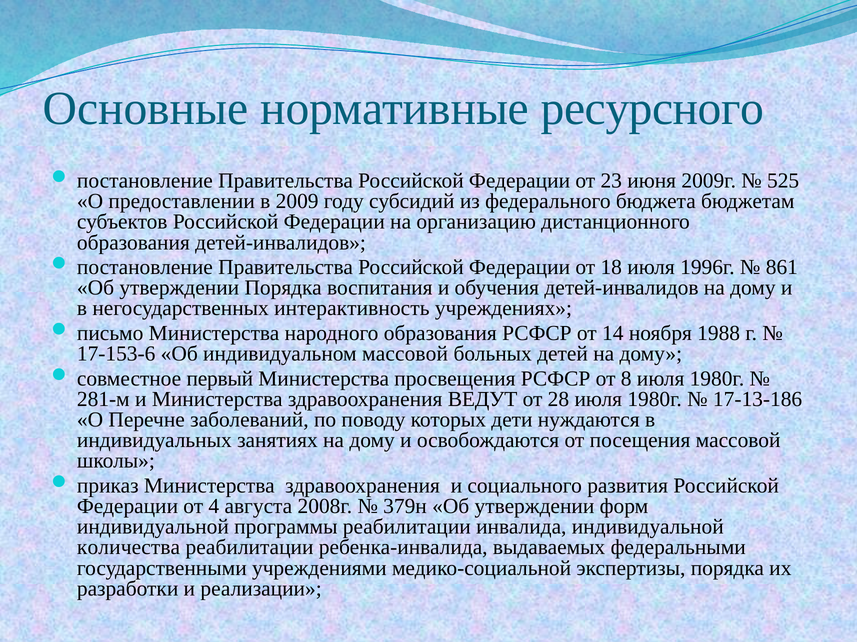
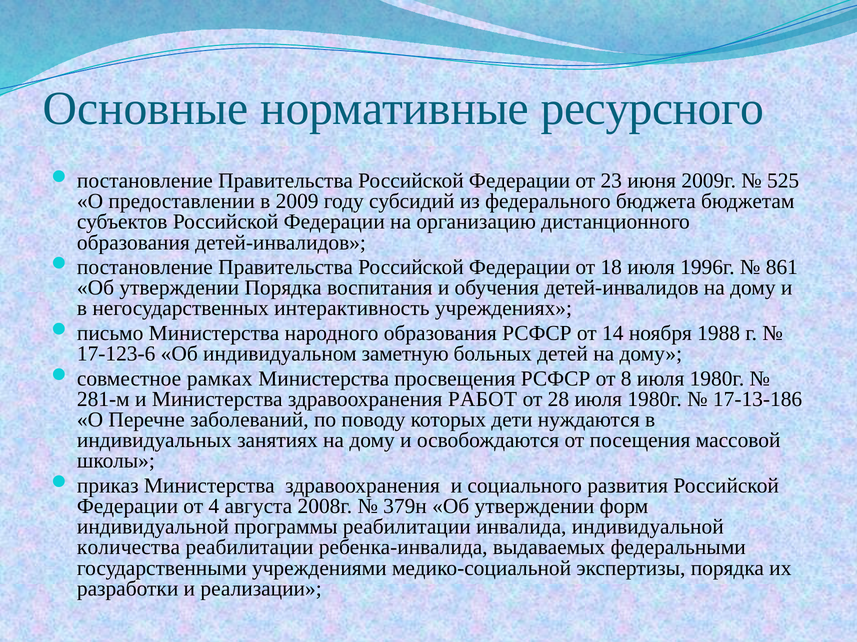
17-153-6: 17-153-6 -> 17-123-6
индивидуальном массовой: массовой -> заметную
первый: первый -> рамках
ВЕДУТ: ВЕДУТ -> РАБОТ
